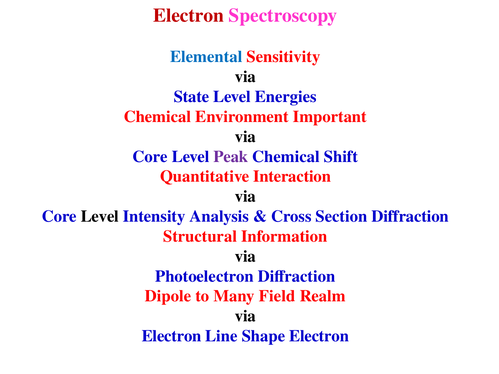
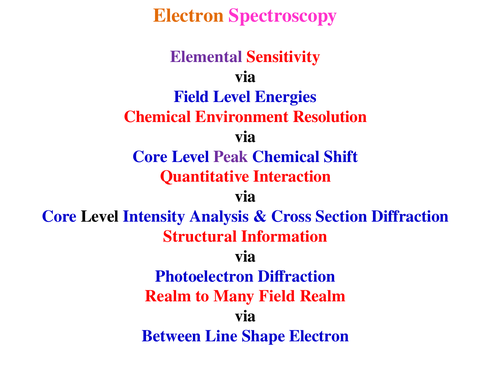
Electron at (189, 15) colour: red -> orange
Elemental colour: blue -> purple
State at (191, 97): State -> Field
Important: Important -> Resolution
Dipole at (168, 296): Dipole -> Realm
Electron at (172, 336): Electron -> Between
